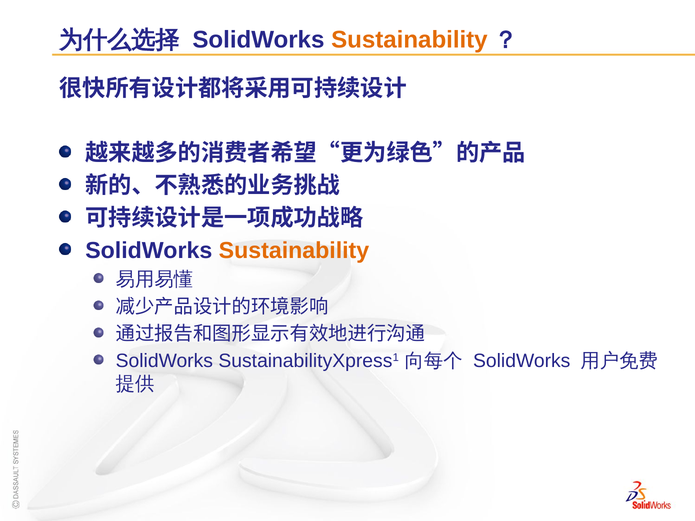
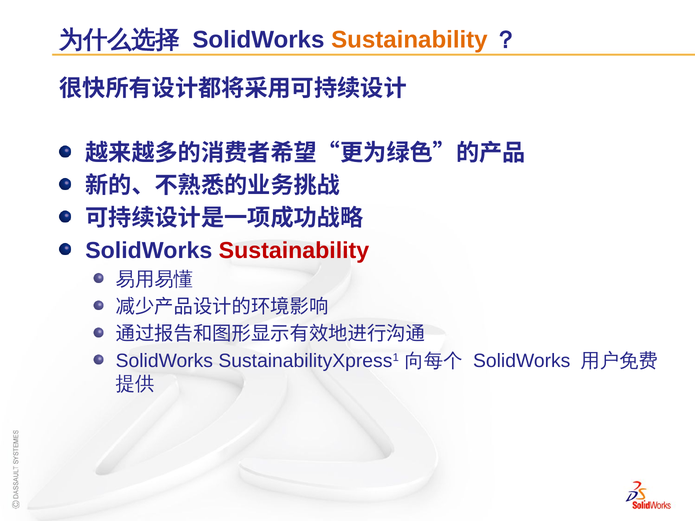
Sustainability at (294, 251) colour: orange -> red
